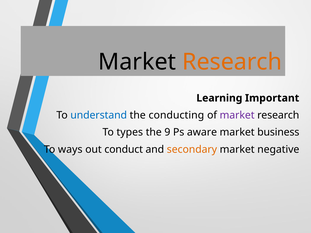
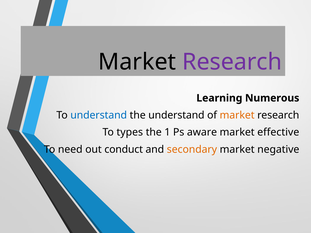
Research at (232, 62) colour: orange -> purple
Important: Important -> Numerous
the conducting: conducting -> understand
market at (237, 115) colour: purple -> orange
9: 9 -> 1
business: business -> effective
ways: ways -> need
